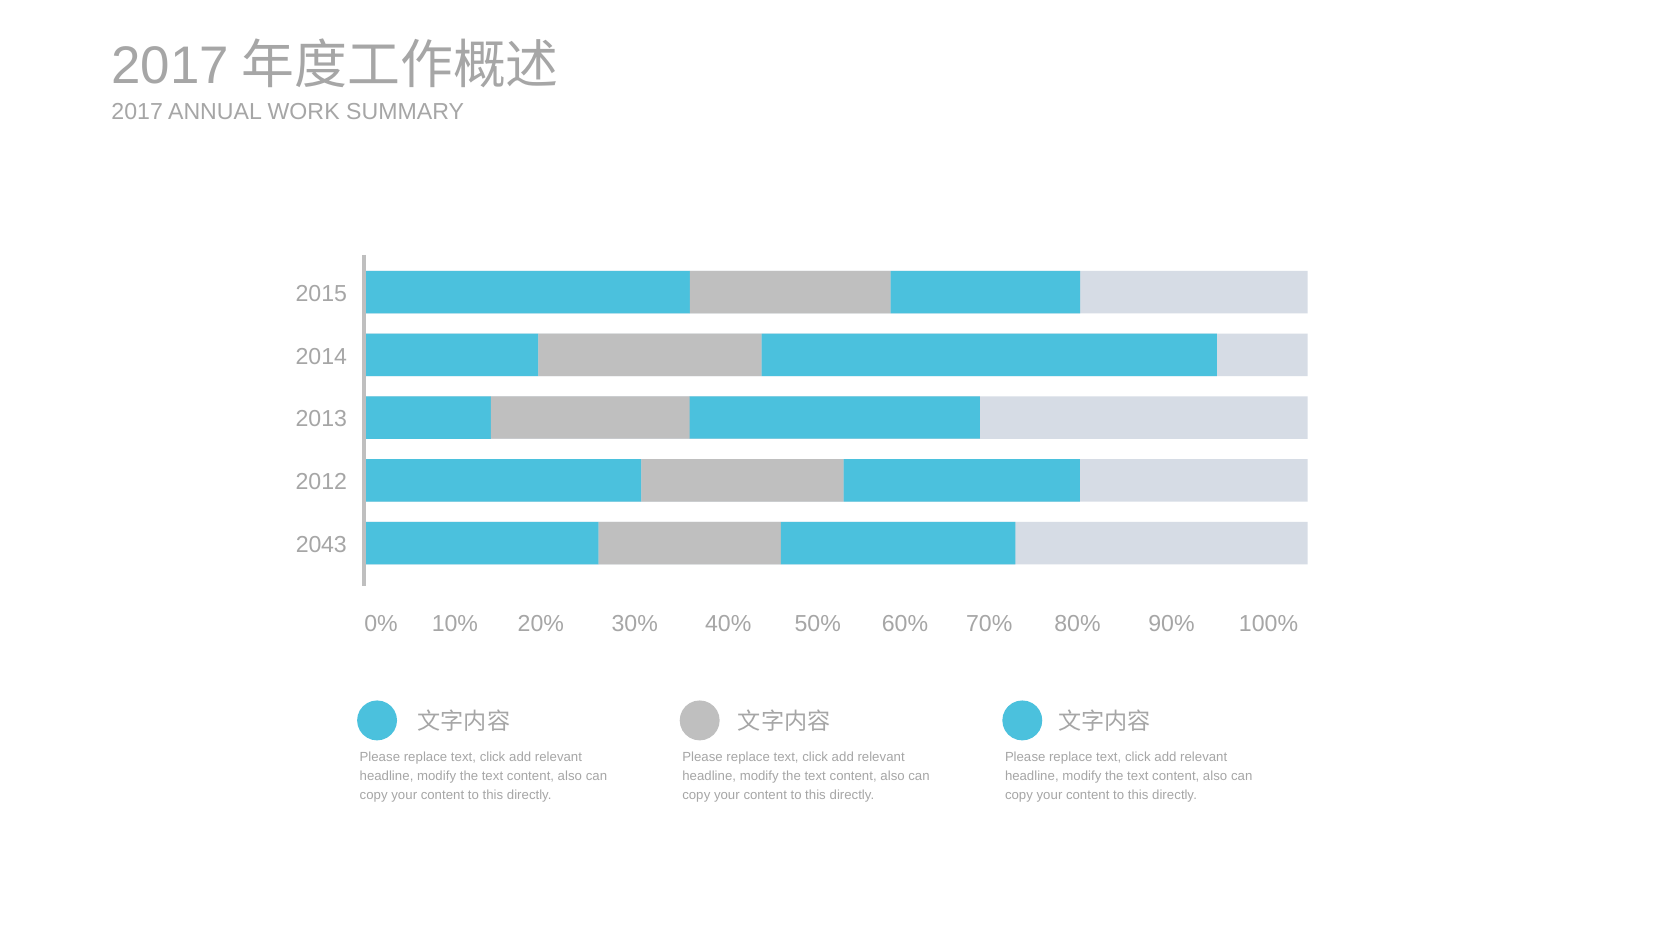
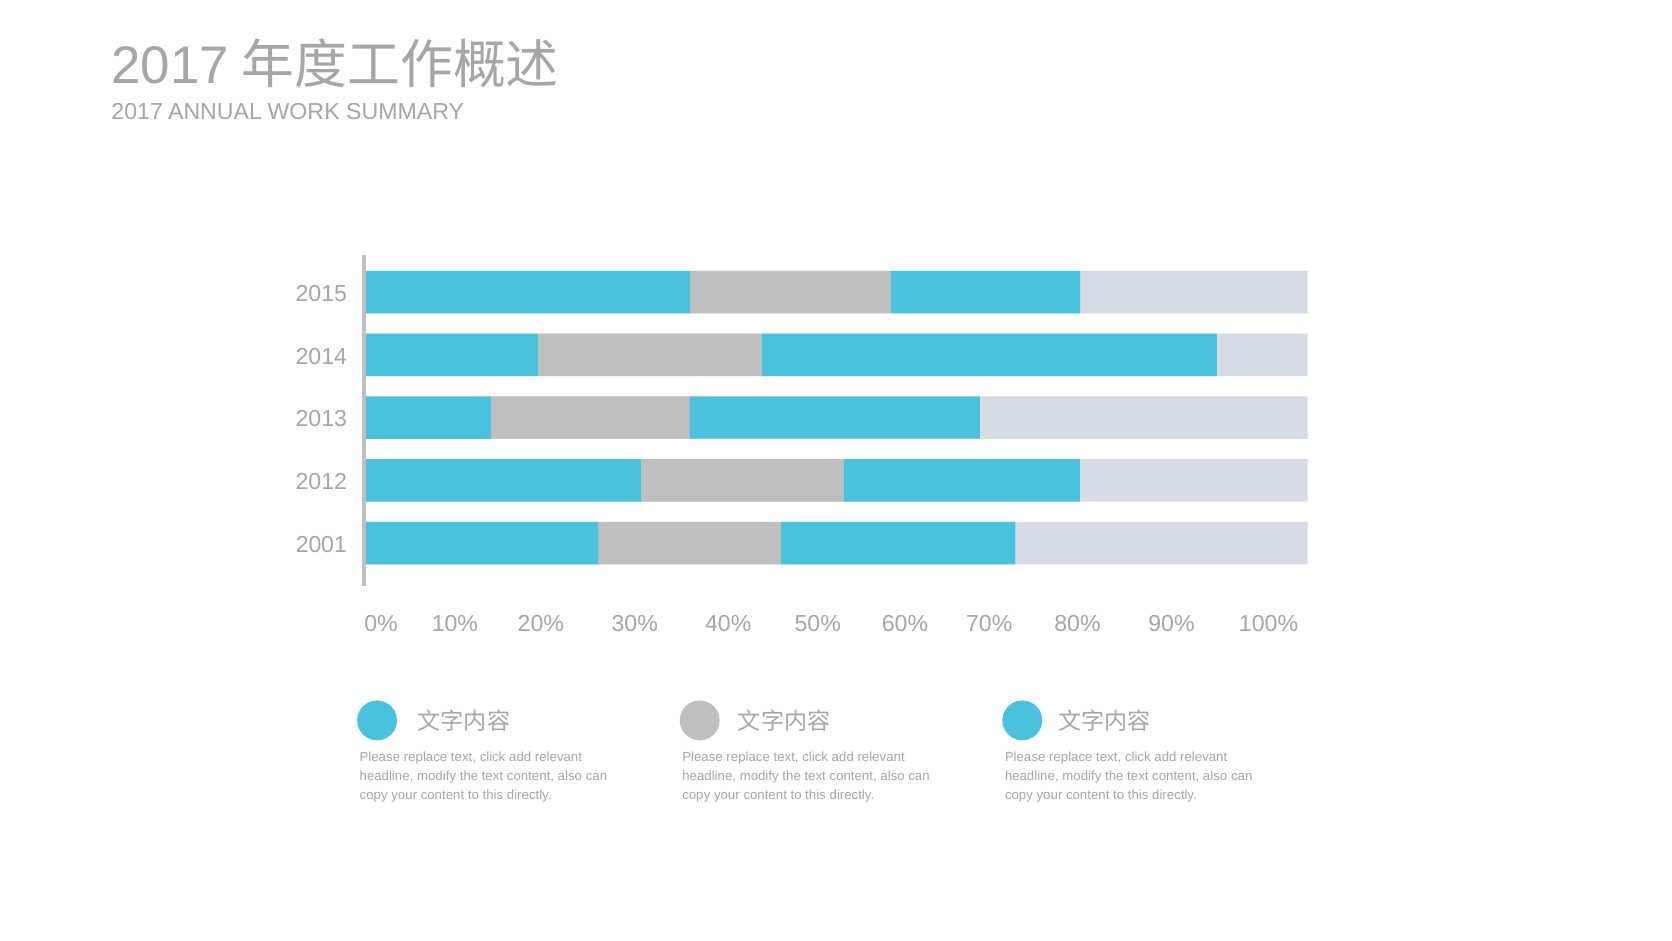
2043: 2043 -> 2001
